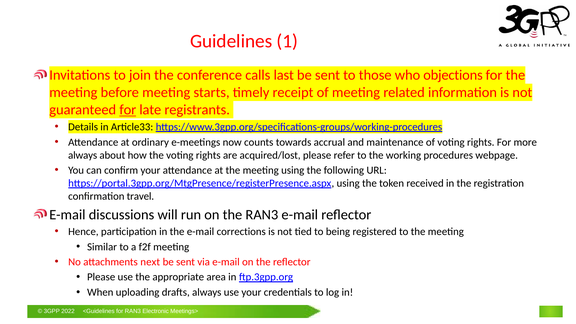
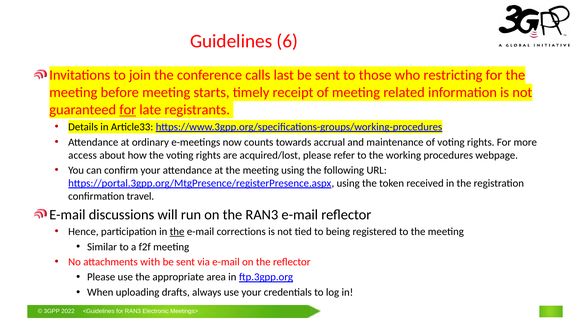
1: 1 -> 6
objections: objections -> restricting
always at (83, 155): always -> access
the at (177, 232) underline: none -> present
next: next -> with
